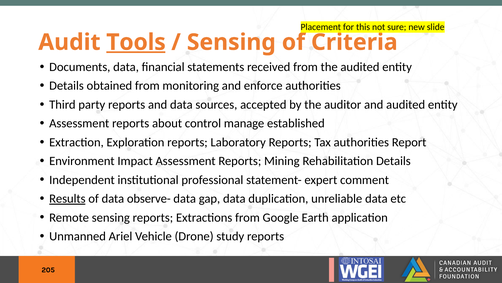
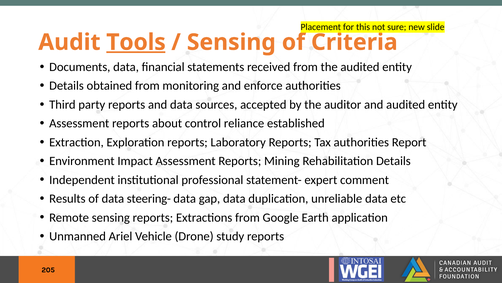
manage: manage -> reliance
Results underline: present -> none
observe-: observe- -> steering-
